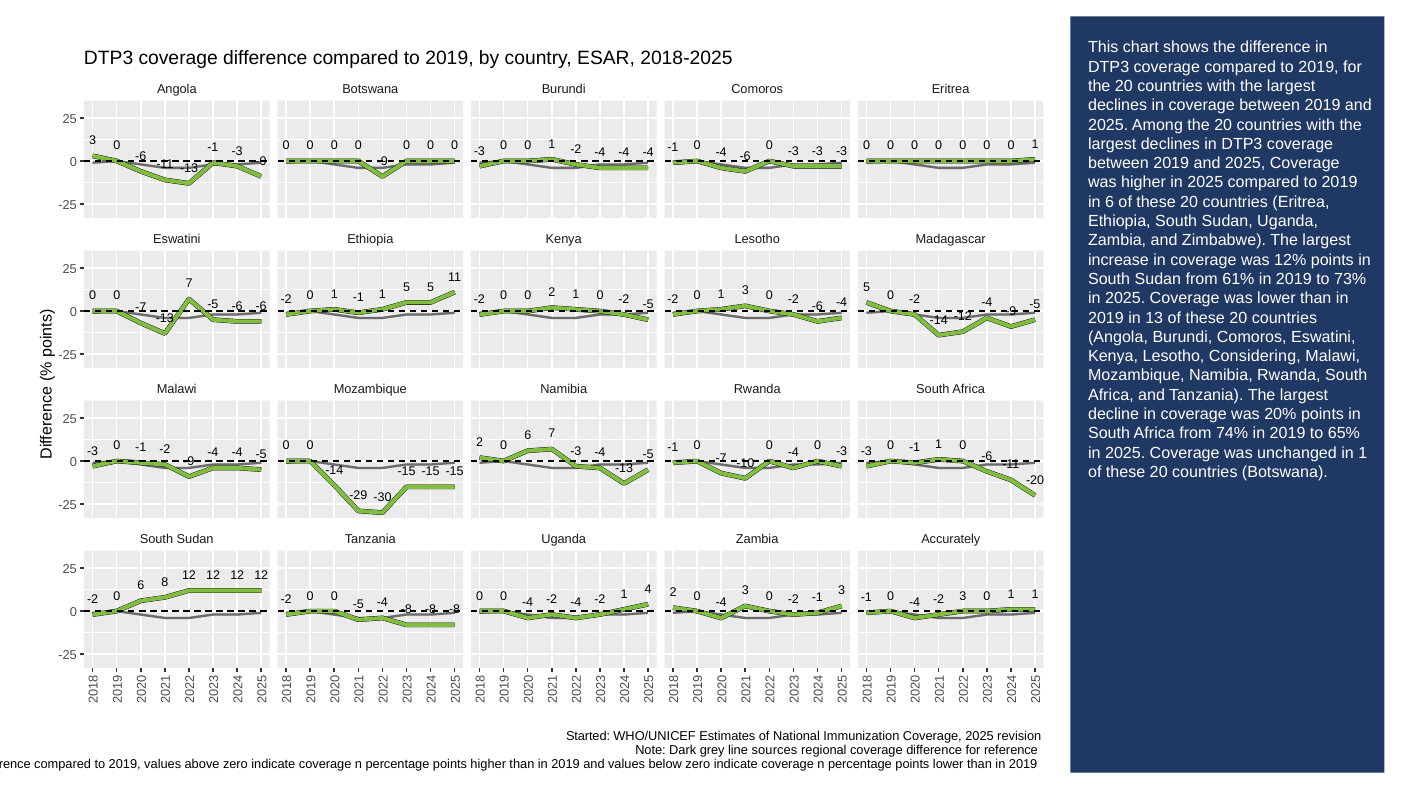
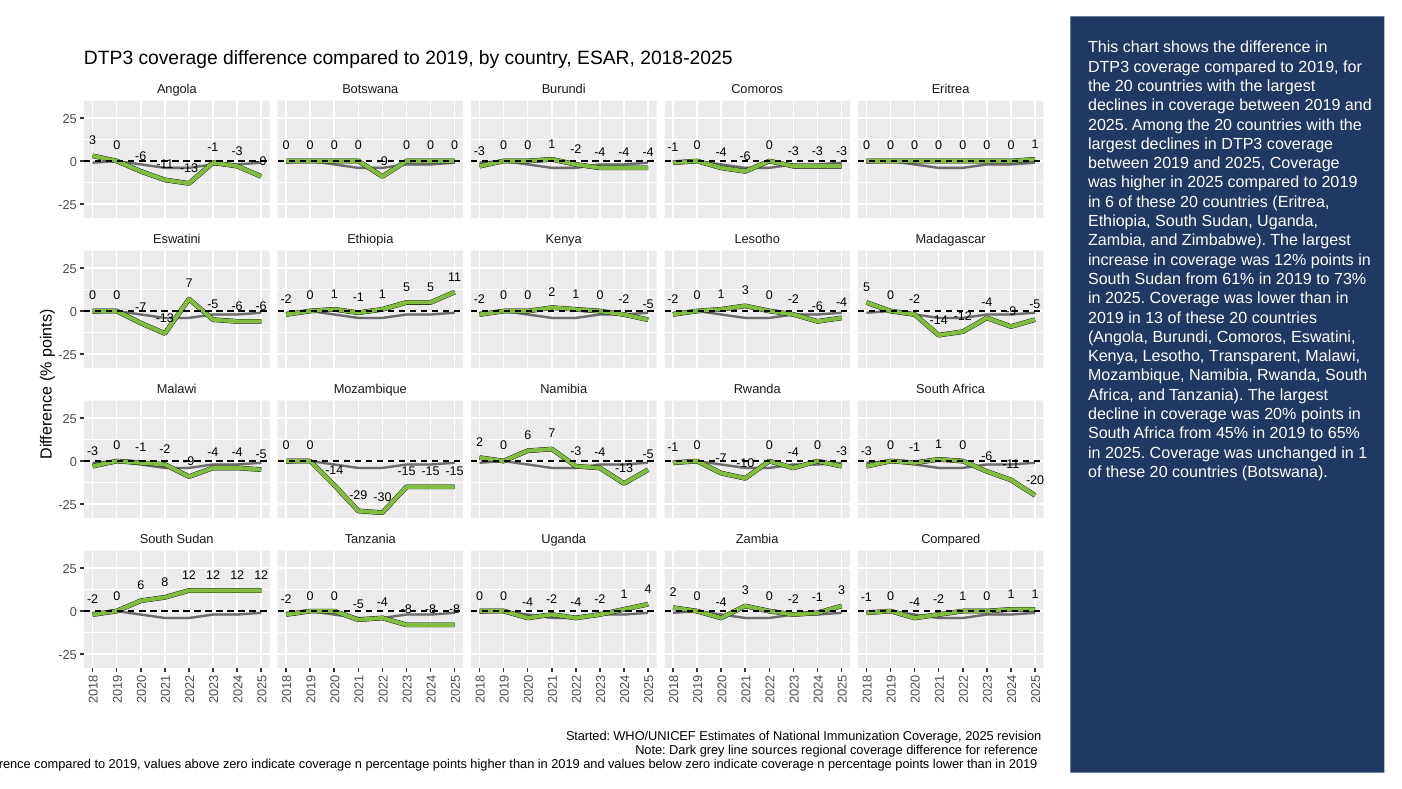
Considering: Considering -> Transparent
74%: 74% -> 45%
Zambia Accurately: Accurately -> Compared
3 at (963, 596): 3 -> 1
